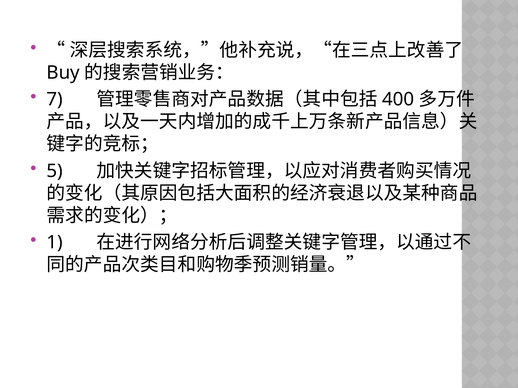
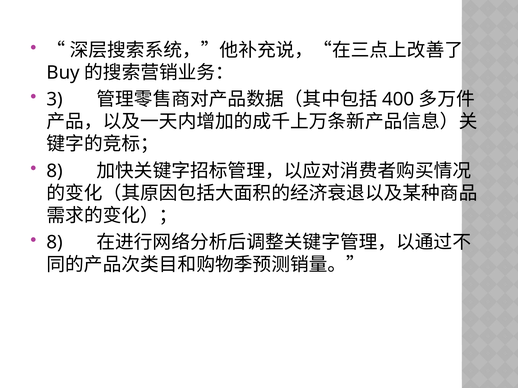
7: 7 -> 3
5 at (55, 171): 5 -> 8
1 at (55, 243): 1 -> 8
